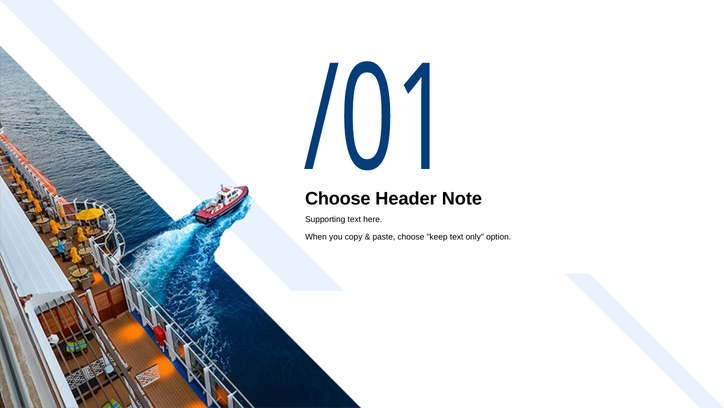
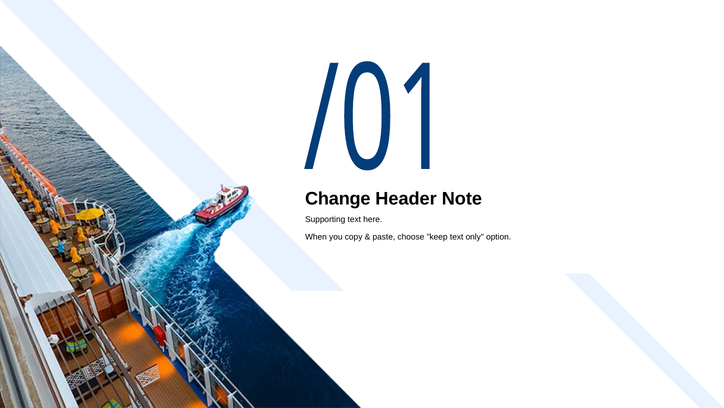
Choose at (338, 198): Choose -> Change
